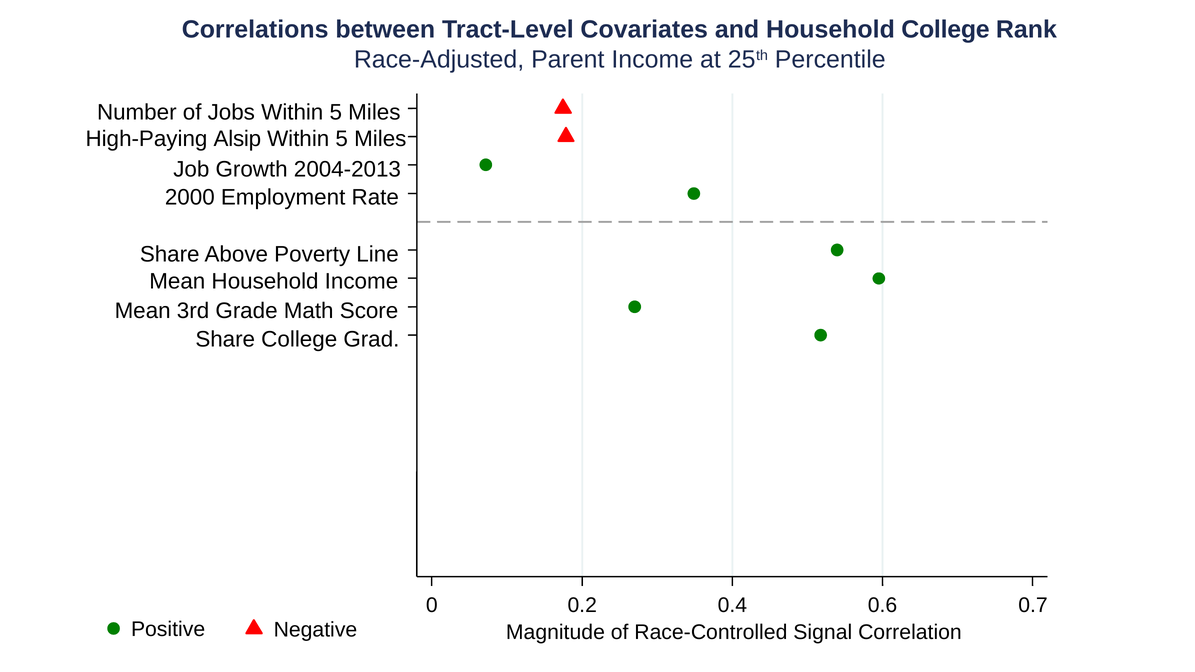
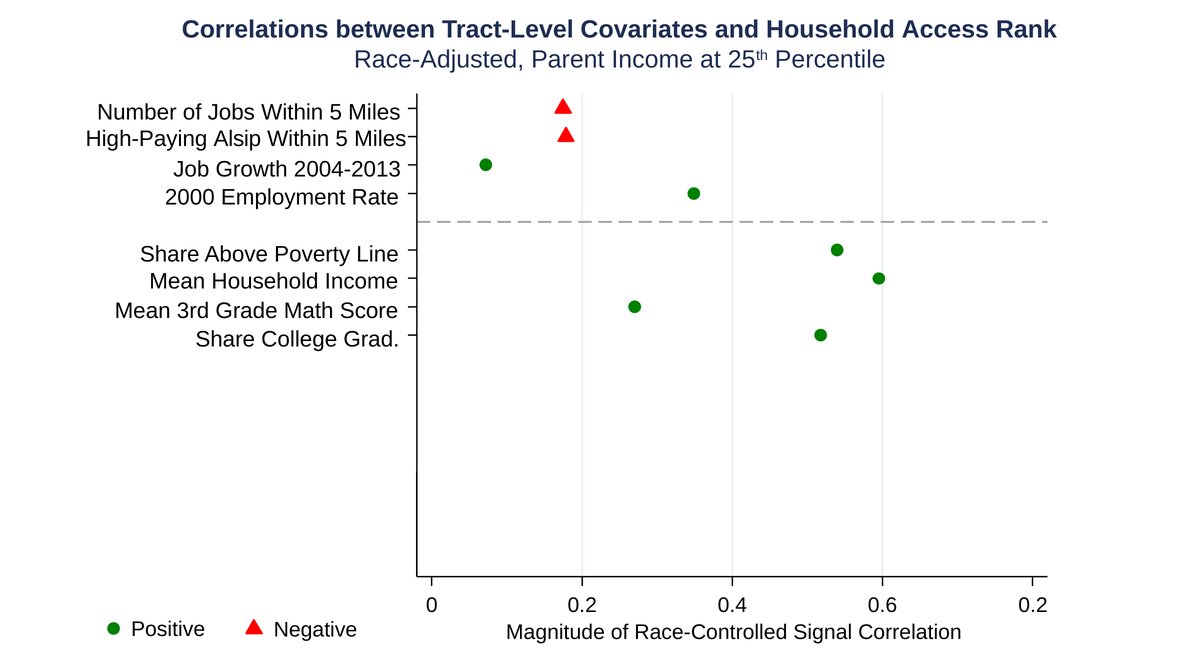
Household College: College -> Access
0.6 0.7: 0.7 -> 0.2
